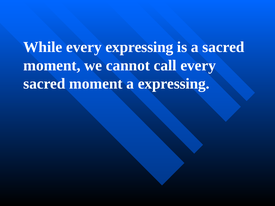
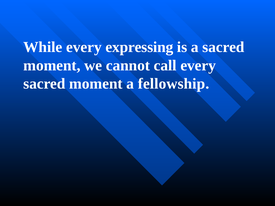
a expressing: expressing -> fellowship
